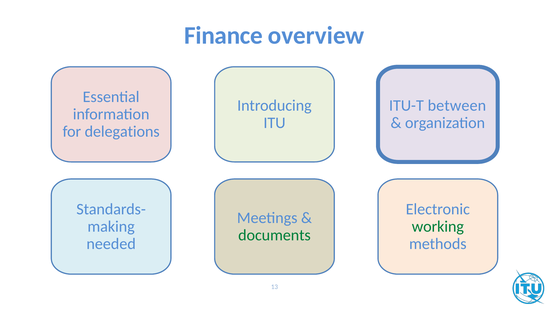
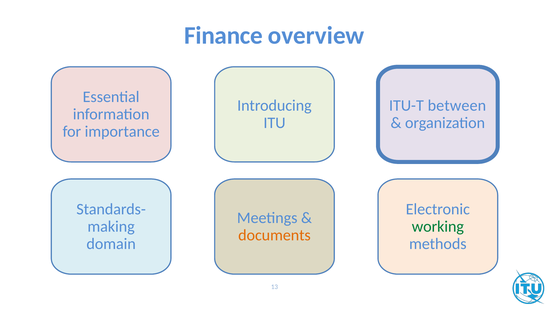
delegations: delegations -> importance
documents colour: green -> orange
needed: needed -> domain
